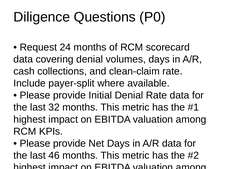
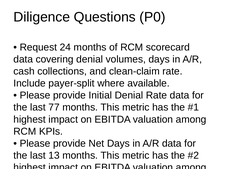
32: 32 -> 77
46: 46 -> 13
